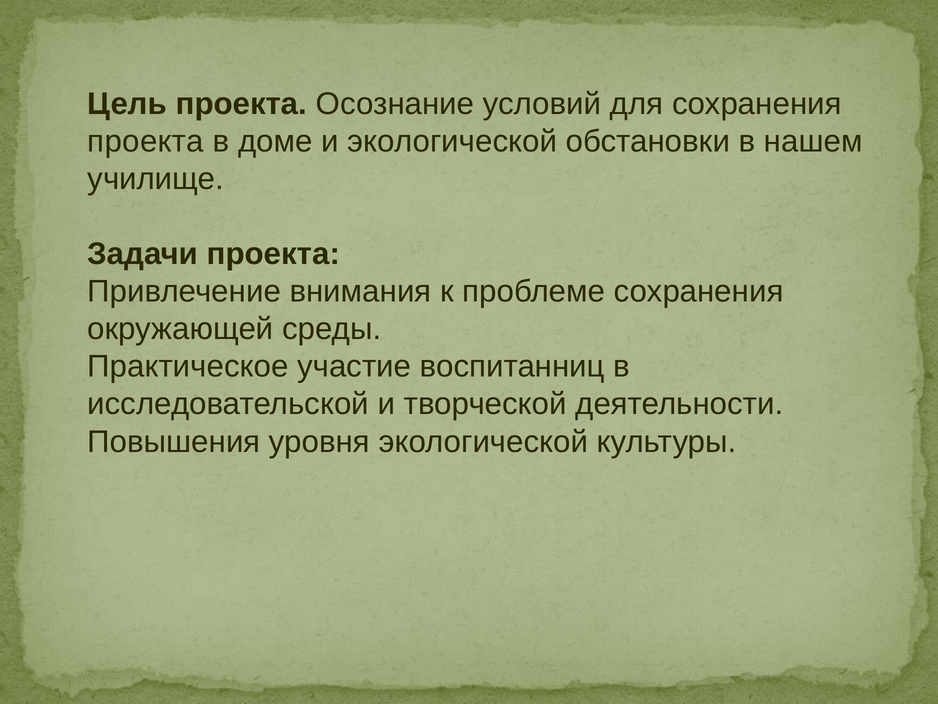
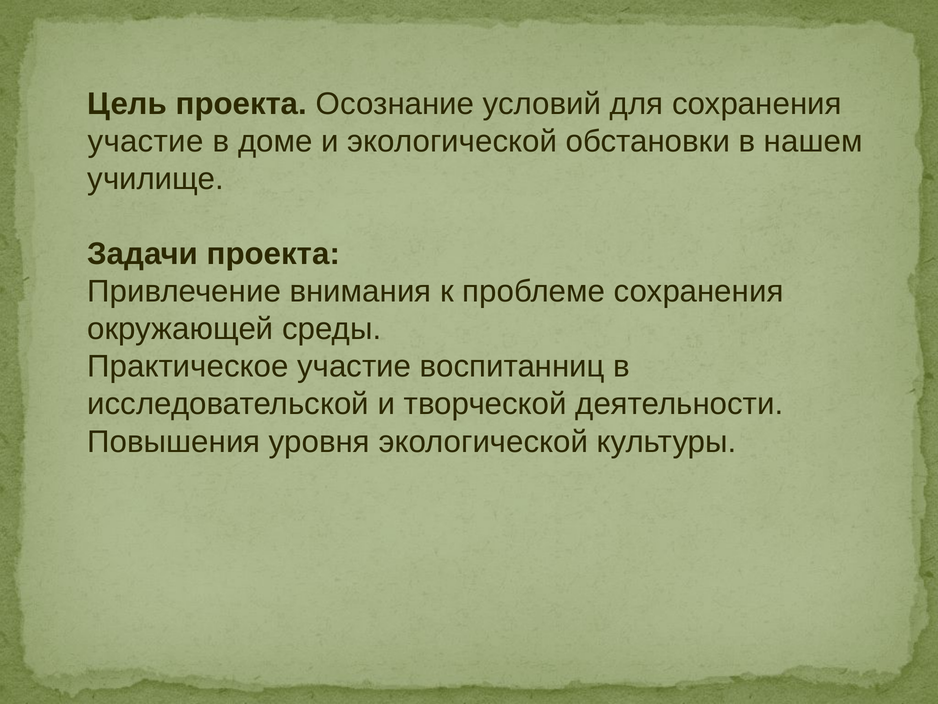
проекта at (146, 141): проекта -> участие
